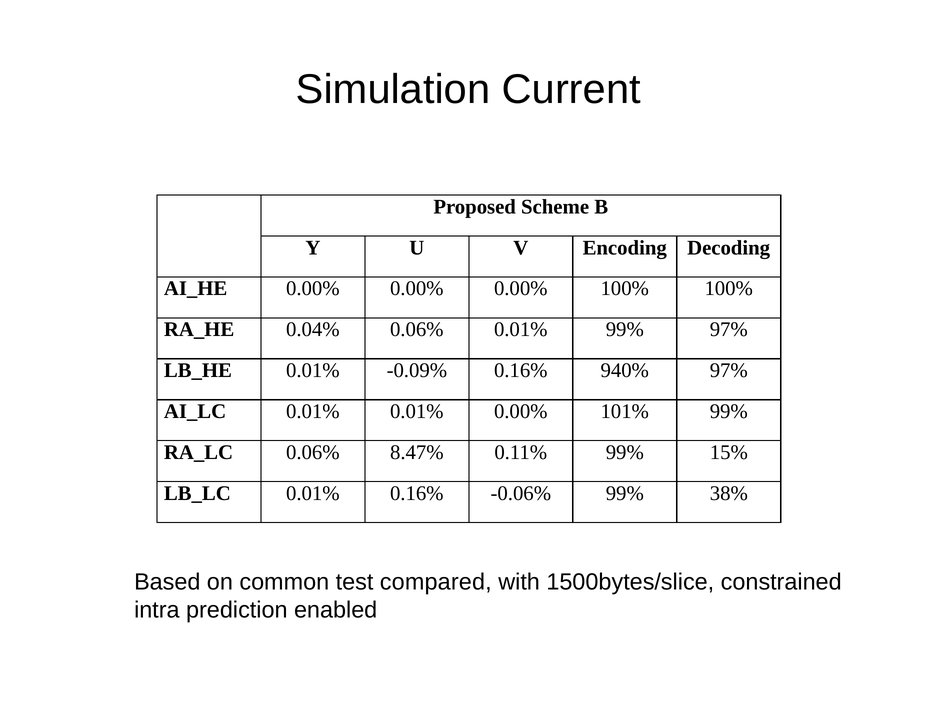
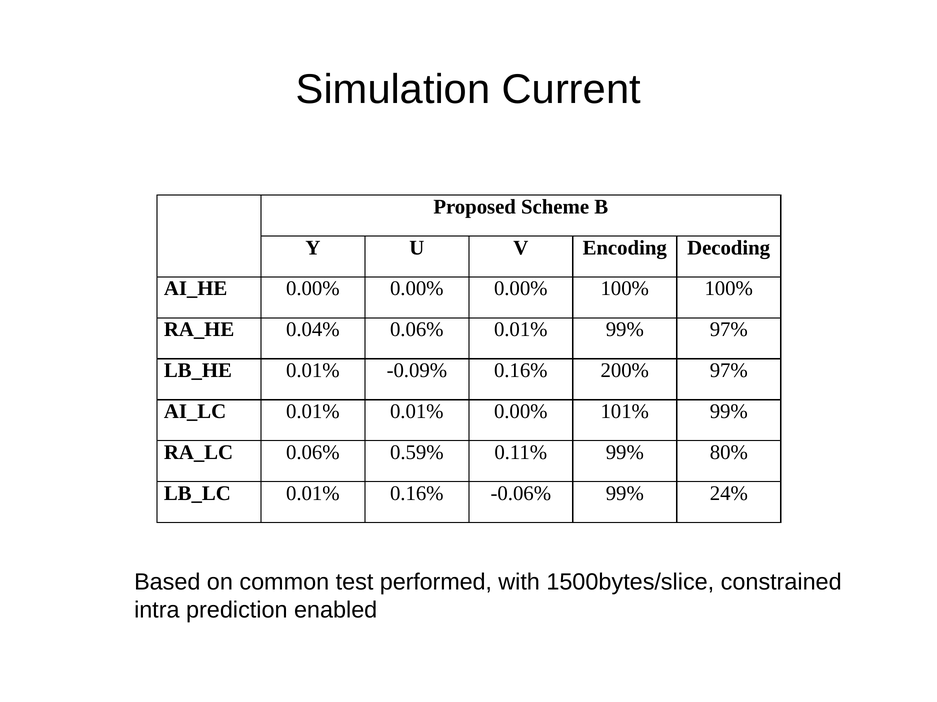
940%: 940% -> 200%
8.47%: 8.47% -> 0.59%
15%: 15% -> 80%
38%: 38% -> 24%
compared: compared -> performed
